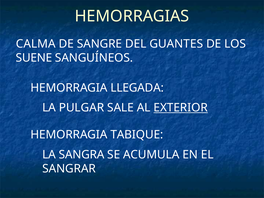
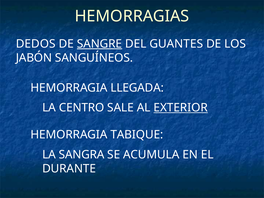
CALMA: CALMA -> DEDOS
SANGRE underline: none -> present
SUENE: SUENE -> JABÓN
PULGAR: PULGAR -> CENTRO
SANGRAR: SANGRAR -> DURANTE
